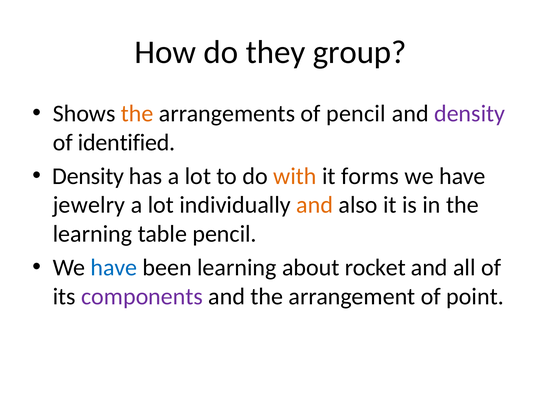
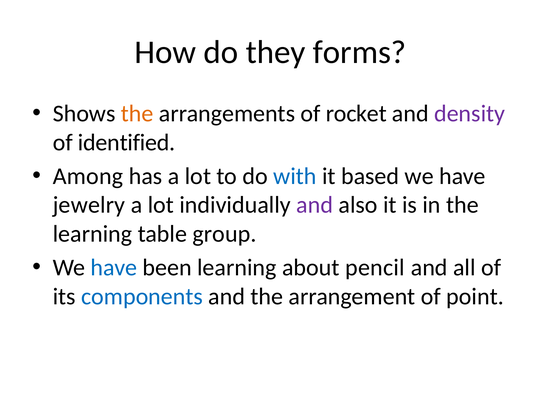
group: group -> forms
of pencil: pencil -> rocket
Density at (88, 176): Density -> Among
with colour: orange -> blue
forms: forms -> based
and at (315, 205) colour: orange -> purple
table pencil: pencil -> group
rocket: rocket -> pencil
components colour: purple -> blue
